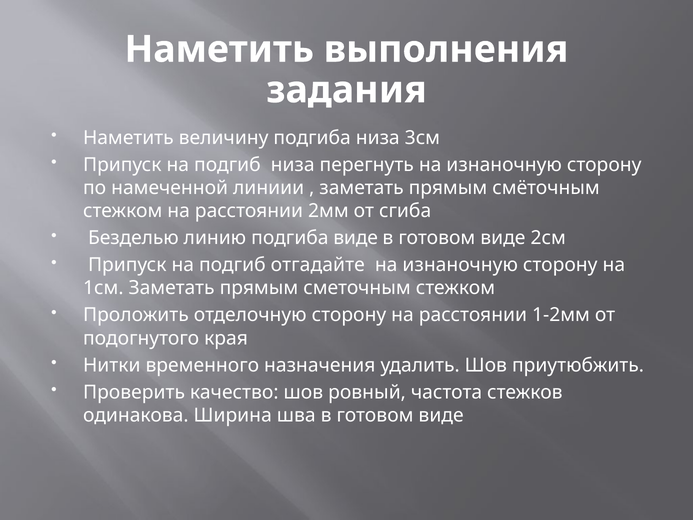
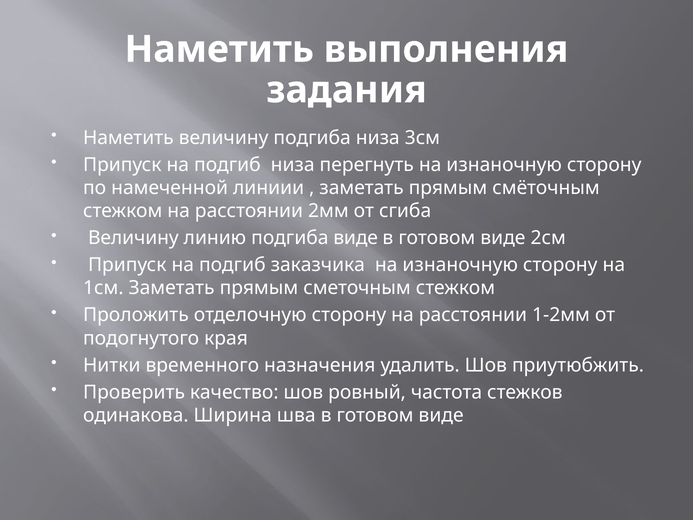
Безделью at (133, 238): Безделью -> Величину
отгадайте: отгадайте -> заказчика
